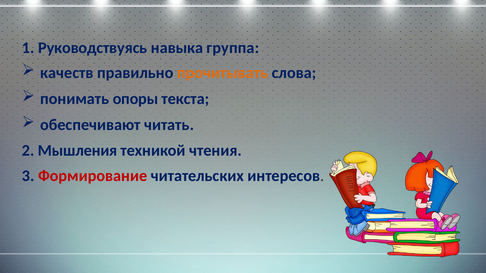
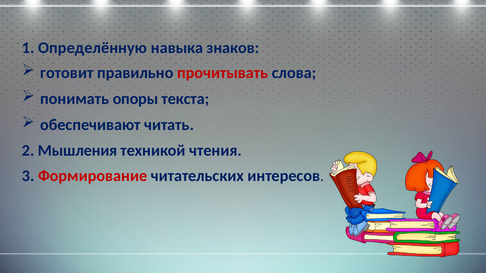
Руководствуясь: Руководствуясь -> Определённую
группа: группа -> знаков
качеств: качеств -> готовит
прочитывать colour: orange -> red
